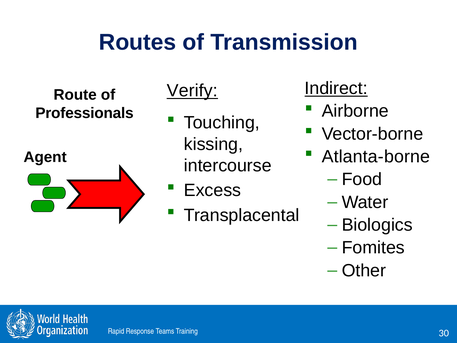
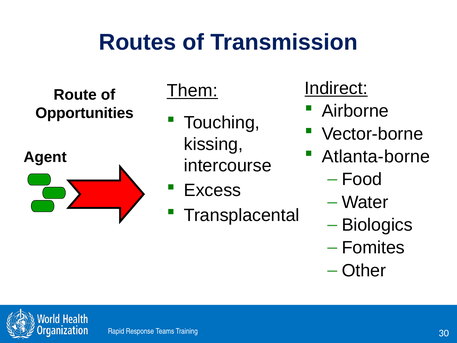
Verify: Verify -> Them
Professionals: Professionals -> Opportunities
